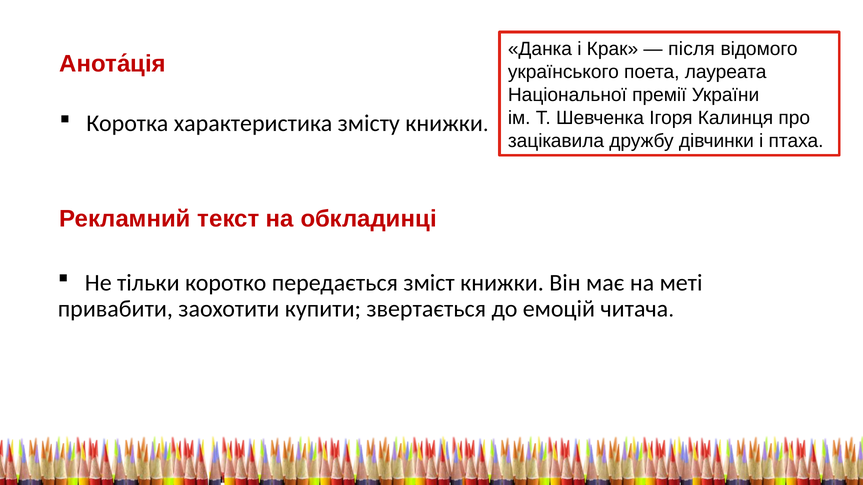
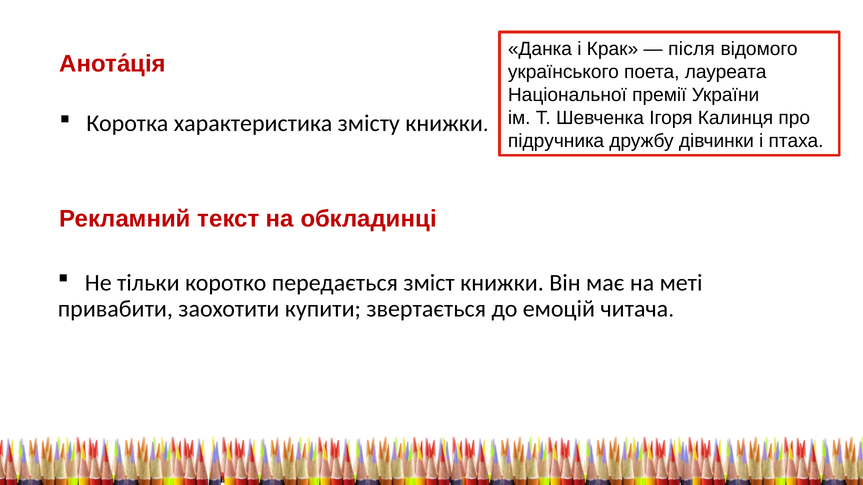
зацікавила: зацікавила -> підручника
